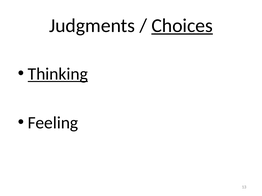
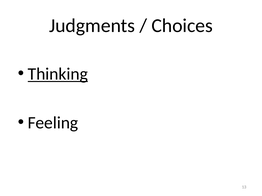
Choices underline: present -> none
